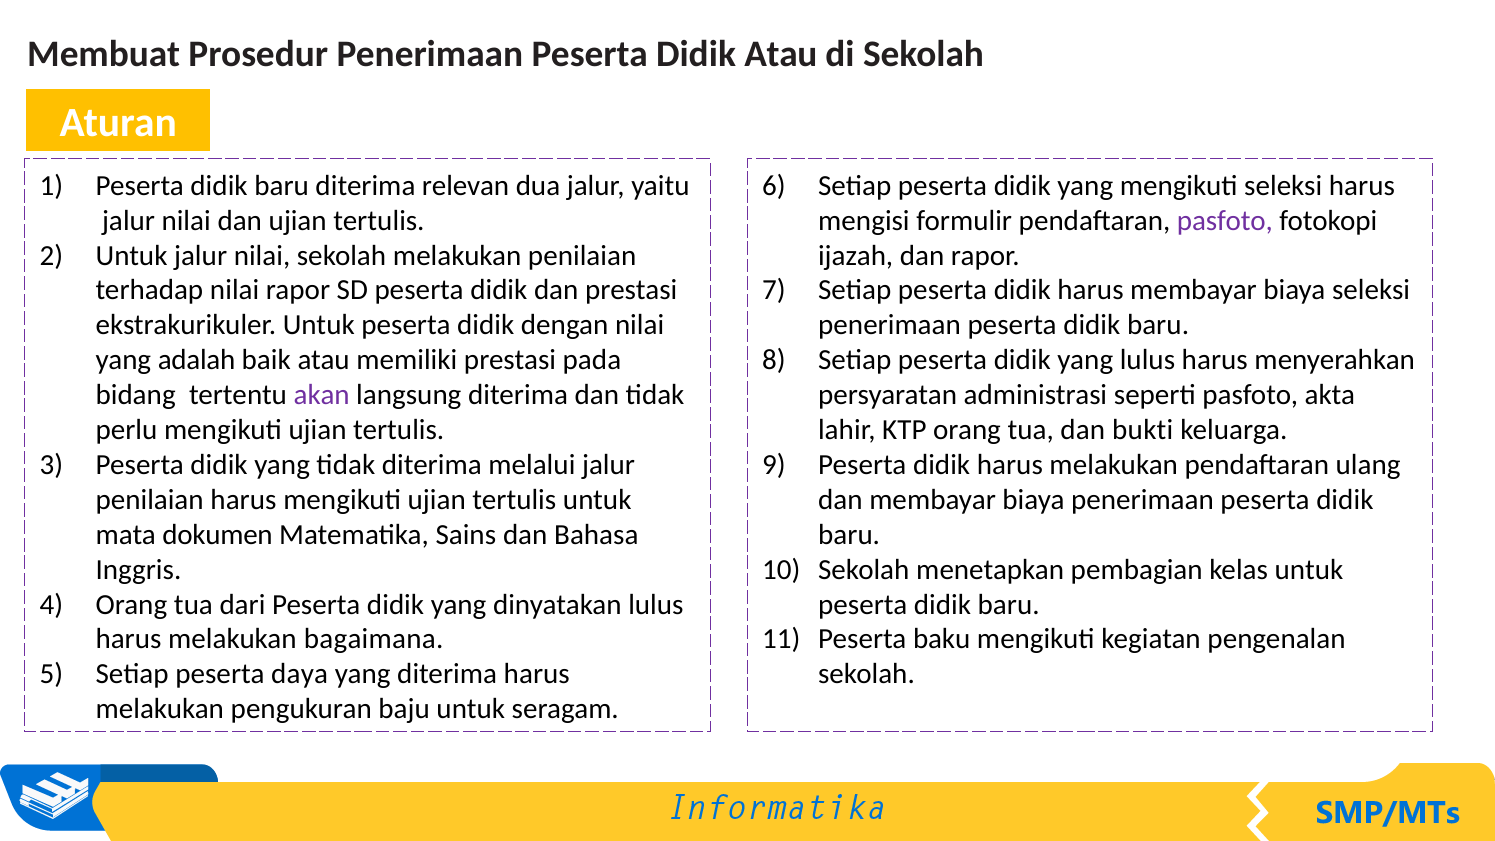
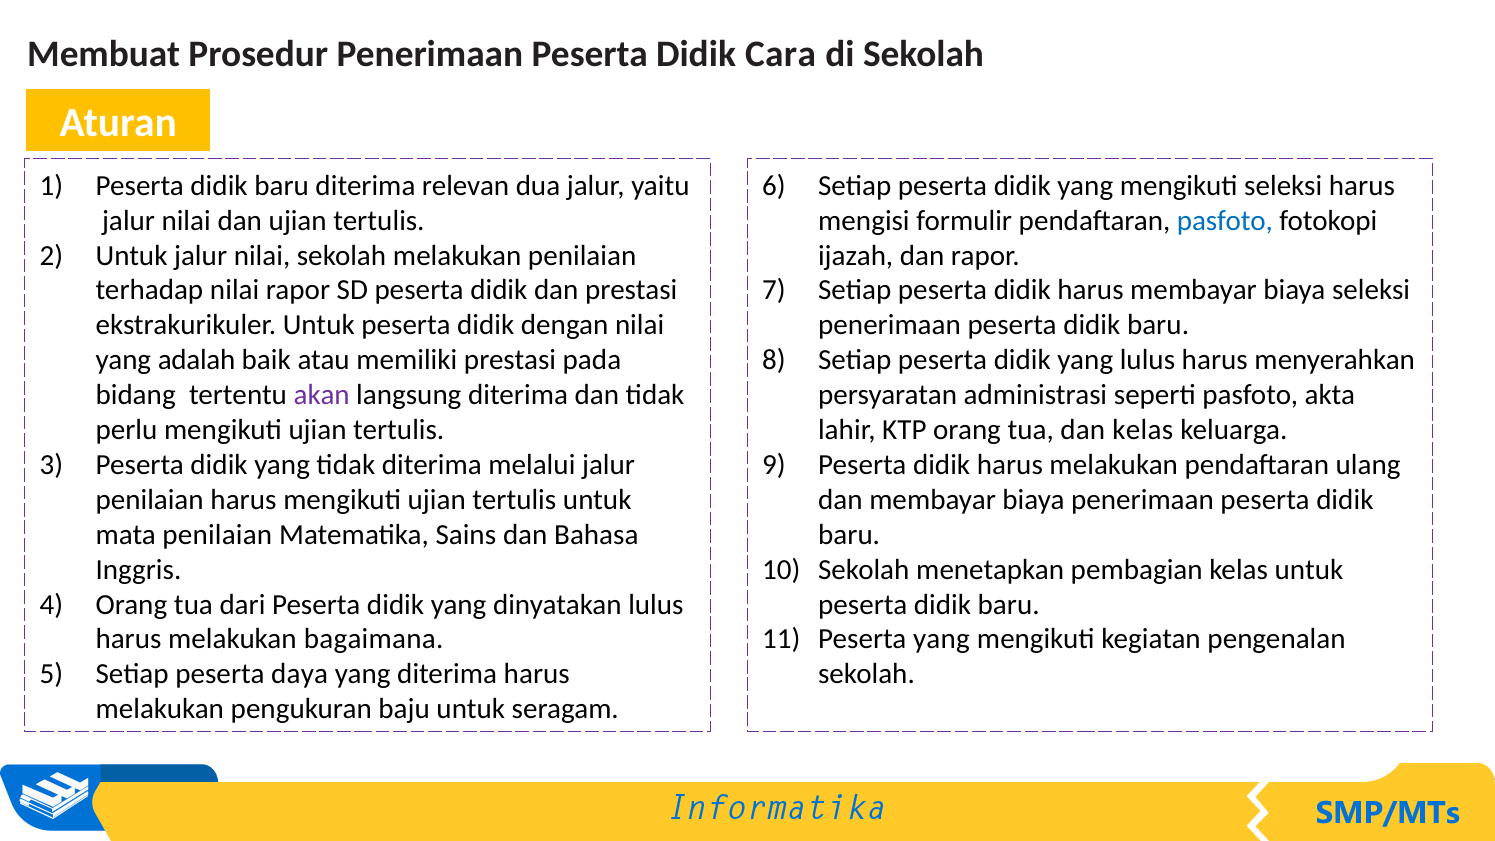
Didik Atau: Atau -> Cara
pasfoto at (1225, 221) colour: purple -> blue
dan bukti: bukti -> kelas
mata dokumen: dokumen -> penilaian
Peserta baku: baku -> yang
